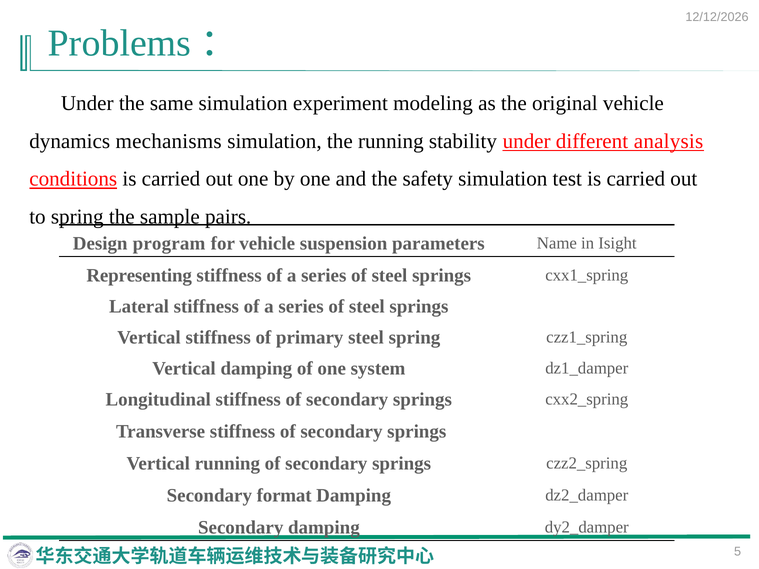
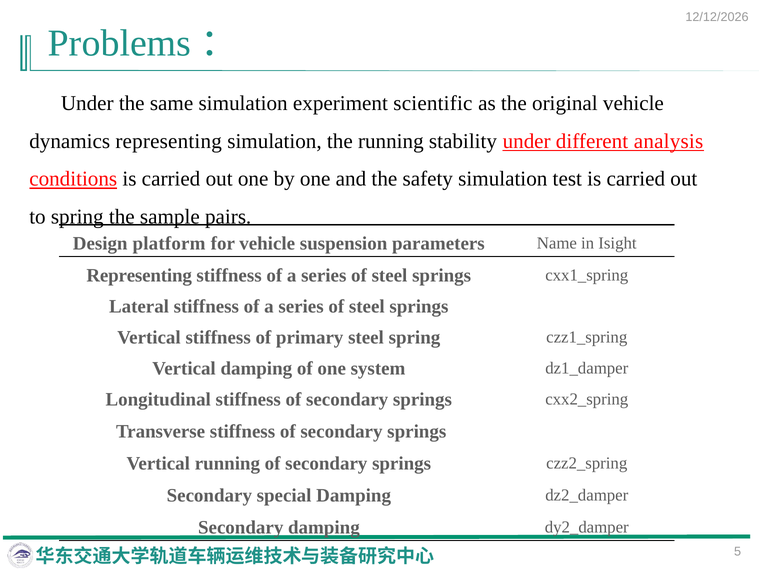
modeling: modeling -> scientific
dynamics mechanisms: mechanisms -> representing
program: program -> platform
format: format -> special
